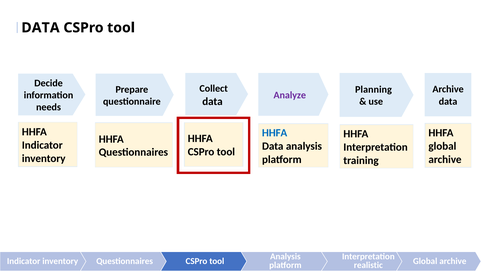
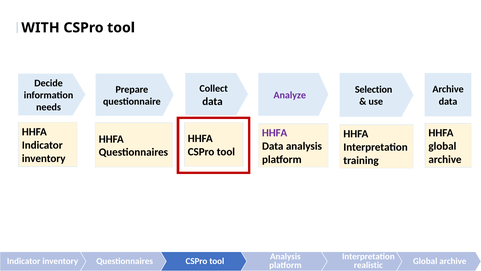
DATA at (40, 28): DATA -> WITH
Planning: Planning -> Selection
HHFA at (275, 133) colour: blue -> purple
